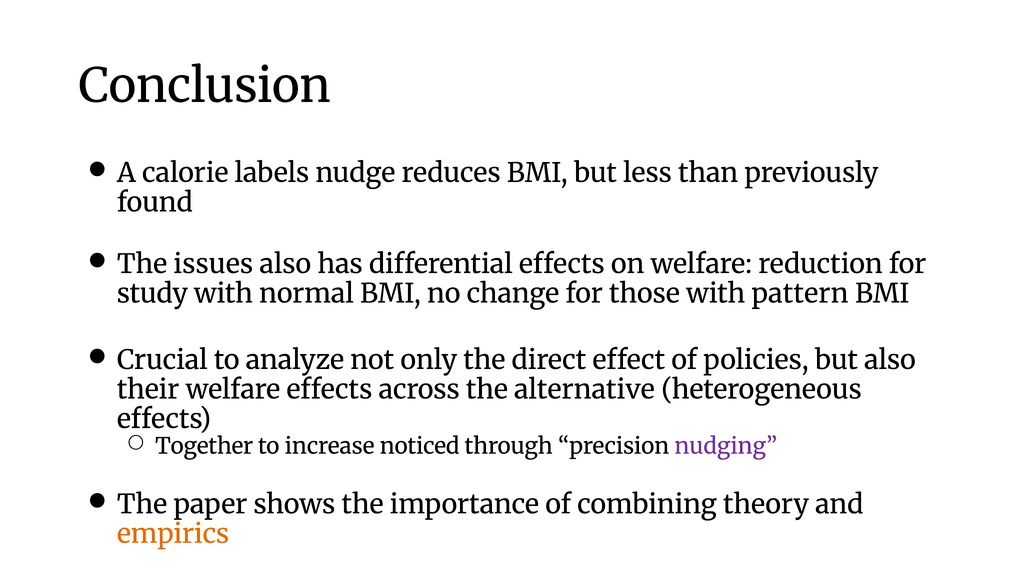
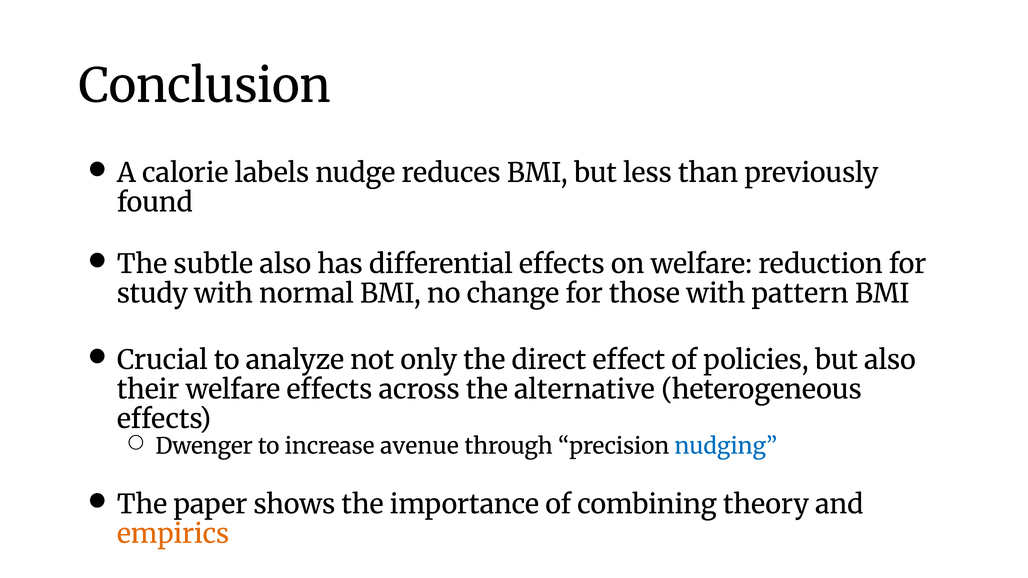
issues: issues -> subtle
Together: Together -> Dwenger
noticed: noticed -> avenue
nudging colour: purple -> blue
